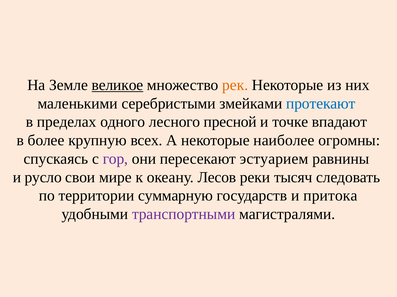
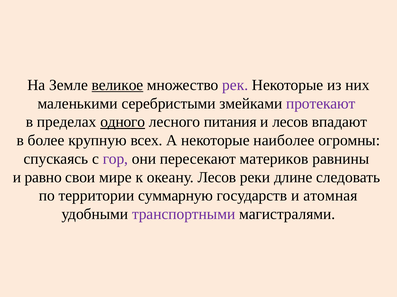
рек colour: orange -> purple
протекают colour: blue -> purple
одного underline: none -> present
пресной: пресной -> питания
и точке: точке -> лесов
эстуарием: эстуарием -> материков
русло: русло -> равно
тысяч: тысяч -> длине
притока: притока -> атомная
